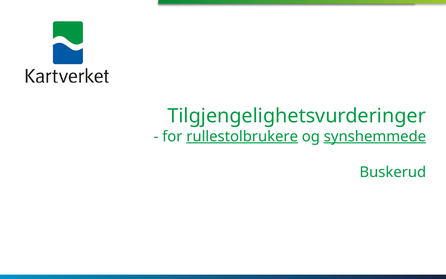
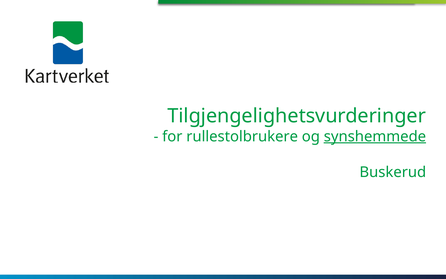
rullestolbrukere underline: present -> none
